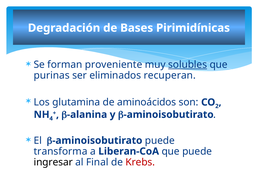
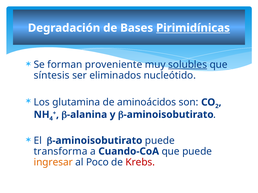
Pirimidínicas underline: none -> present
purinas: purinas -> síntesis
recuperan: recuperan -> nucleótido
Liberan-CoA: Liberan-CoA -> Cuando-CoA
ingresar colour: black -> orange
Final: Final -> Poco
